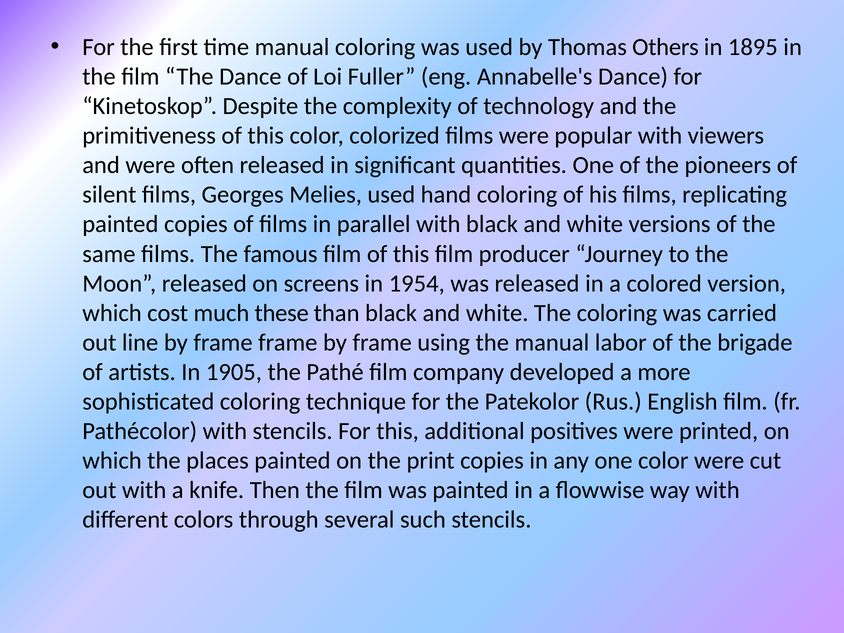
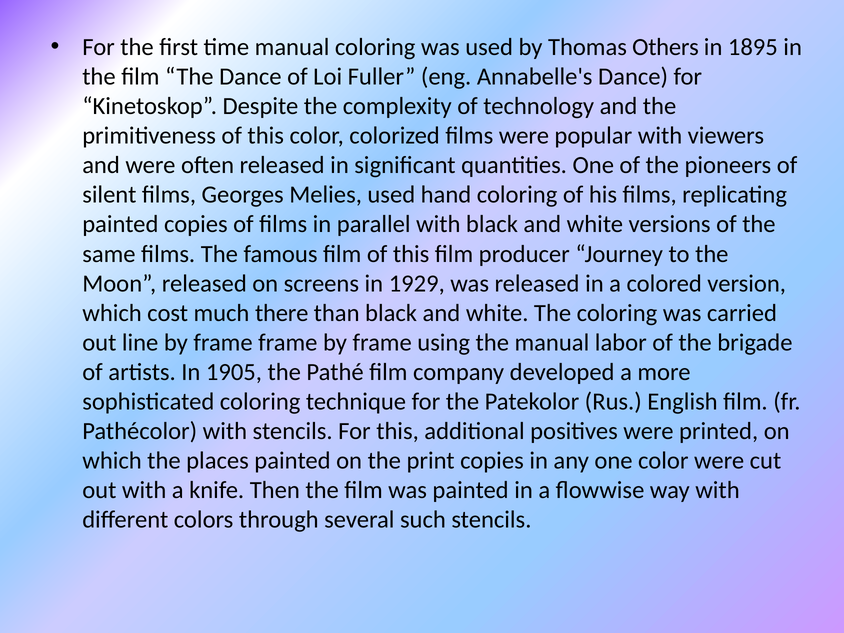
1954: 1954 -> 1929
these: these -> there
